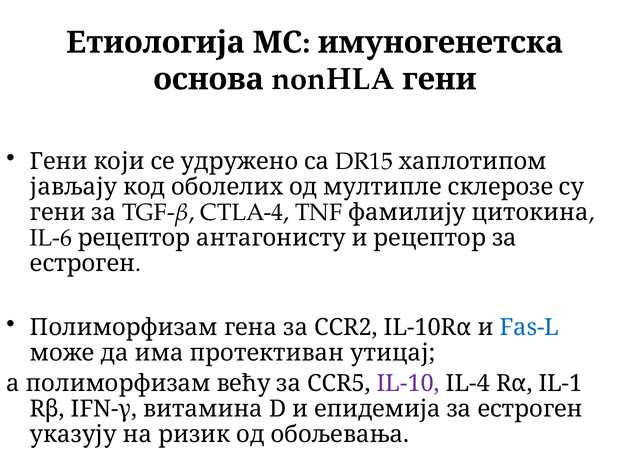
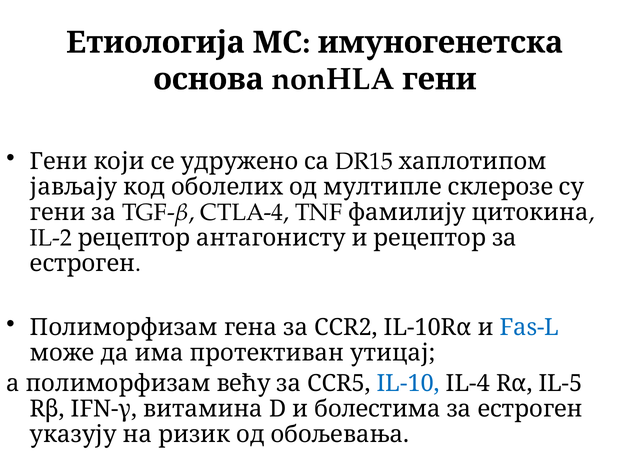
IL-6: IL-6 -> IL-2
IL-10 colour: purple -> blue
IL-1: IL-1 -> IL-5
епидемија: епидемија -> болестима
